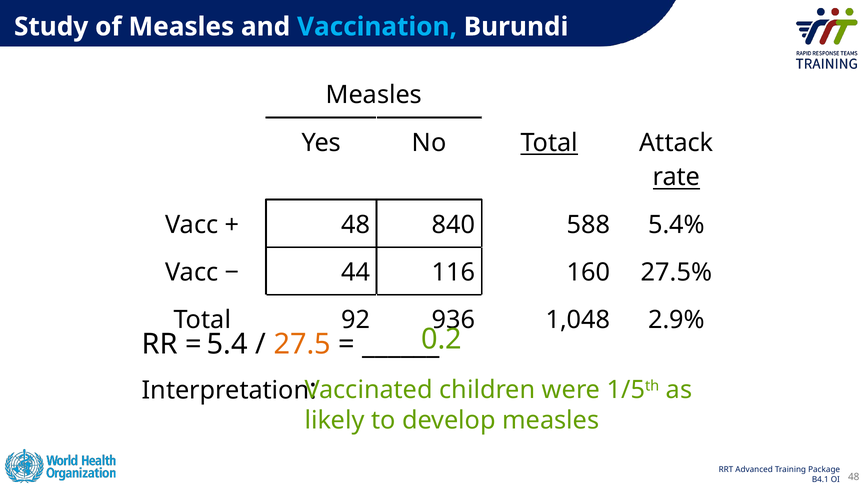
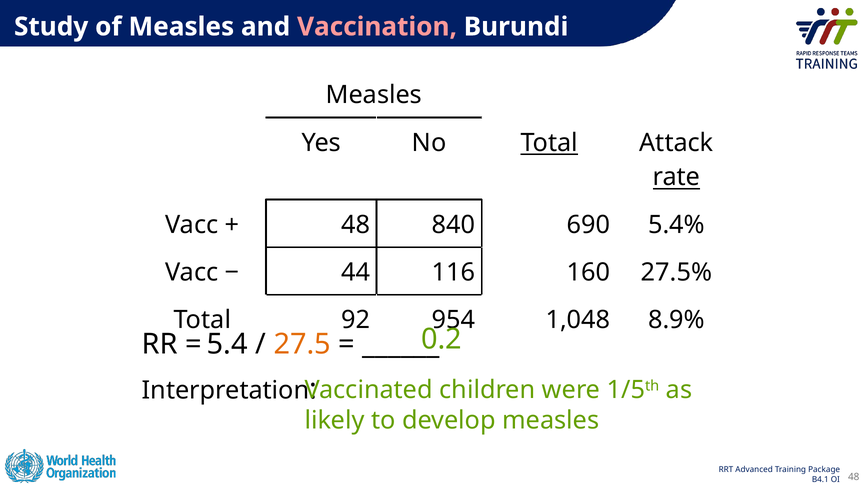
Vaccination colour: light blue -> pink
588: 588 -> 690
936: 936 -> 954
2.9%: 2.9% -> 8.9%
